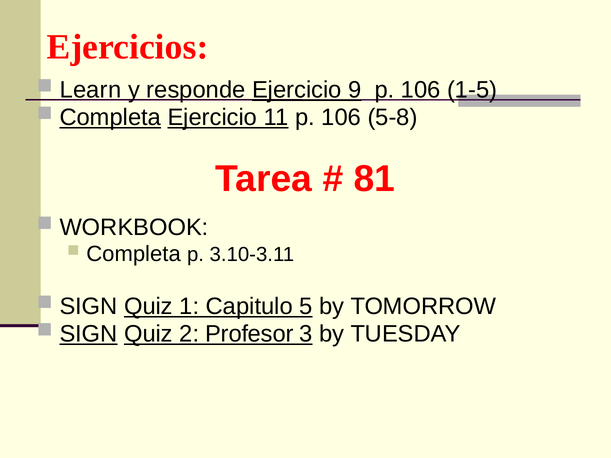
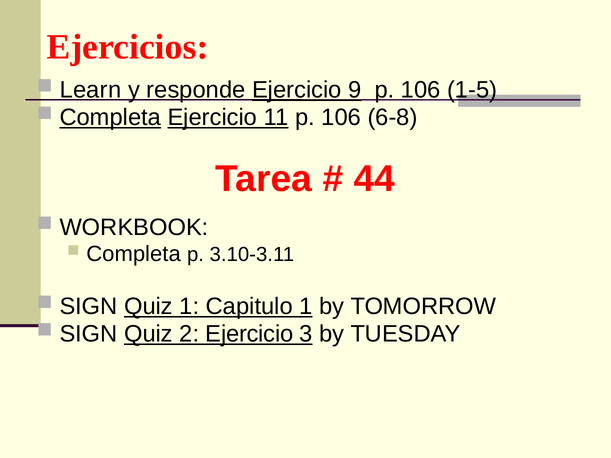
5-8: 5-8 -> 6-8
81: 81 -> 44
Capitulo 5: 5 -> 1
SIGN at (89, 334) underline: present -> none
2 Profesor: Profesor -> Ejercicio
